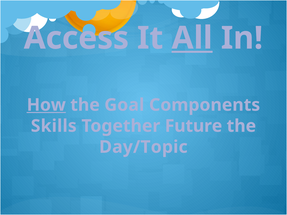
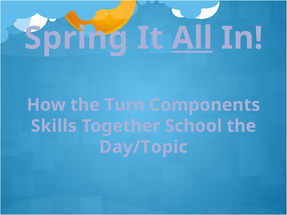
Access: Access -> Spring
How underline: present -> none
Goal: Goal -> Turn
Future: Future -> School
